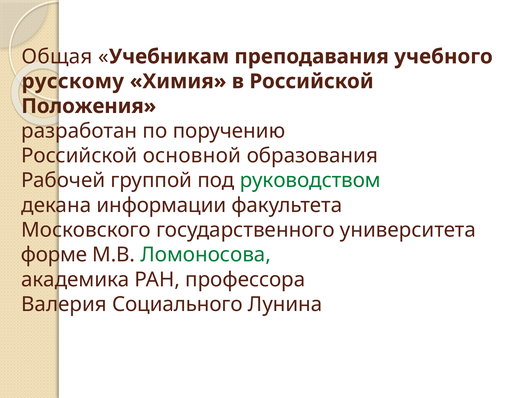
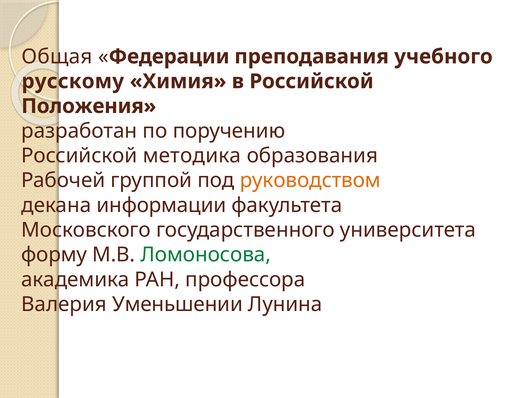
Учебникам: Учебникам -> Федерации
основной: основной -> методика
руководством colour: green -> orange
форме: форме -> форму
Социального: Социального -> Уменьшении
